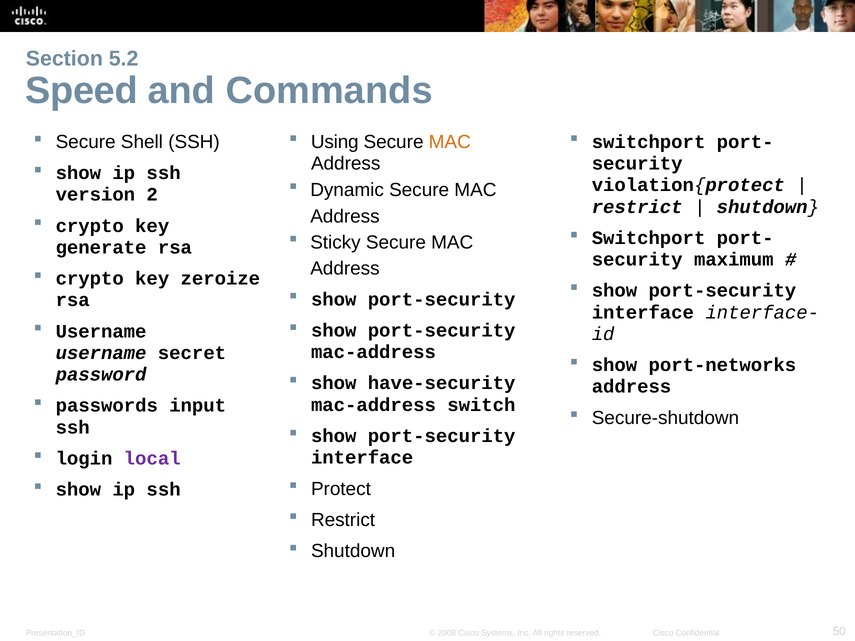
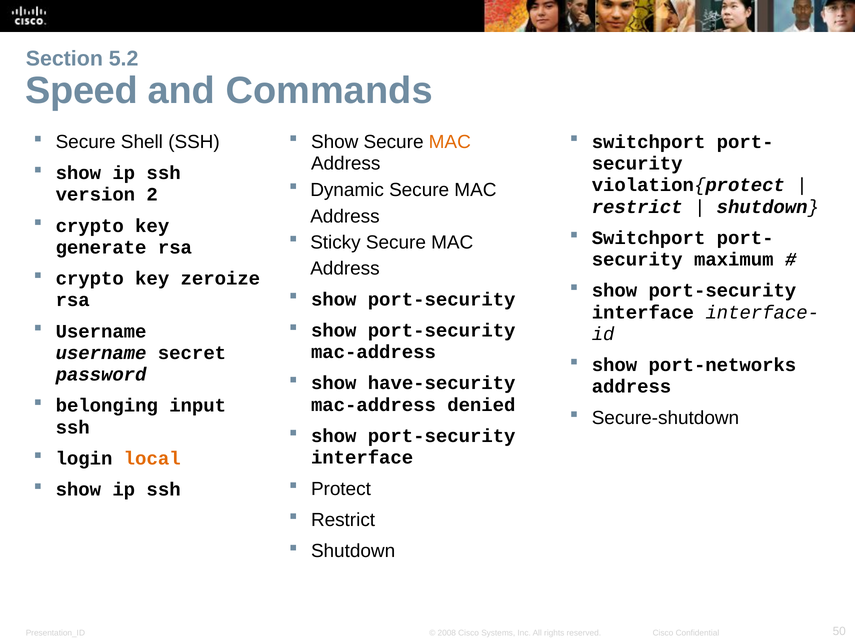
Using at (335, 142): Using -> Show
passwords: passwords -> belonging
switch: switch -> denied
local colour: purple -> orange
